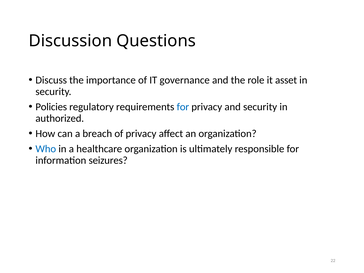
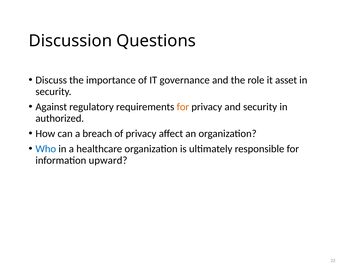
Policies: Policies -> Against
for at (183, 107) colour: blue -> orange
seizures: seizures -> upward
